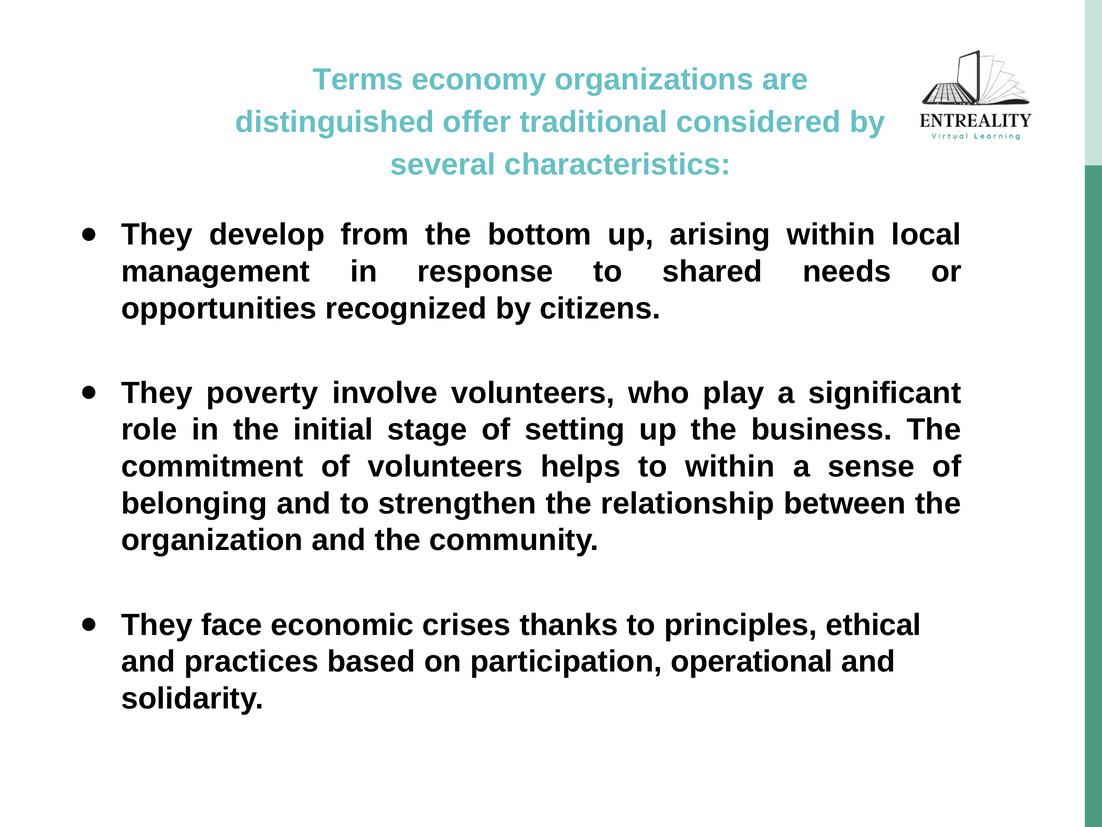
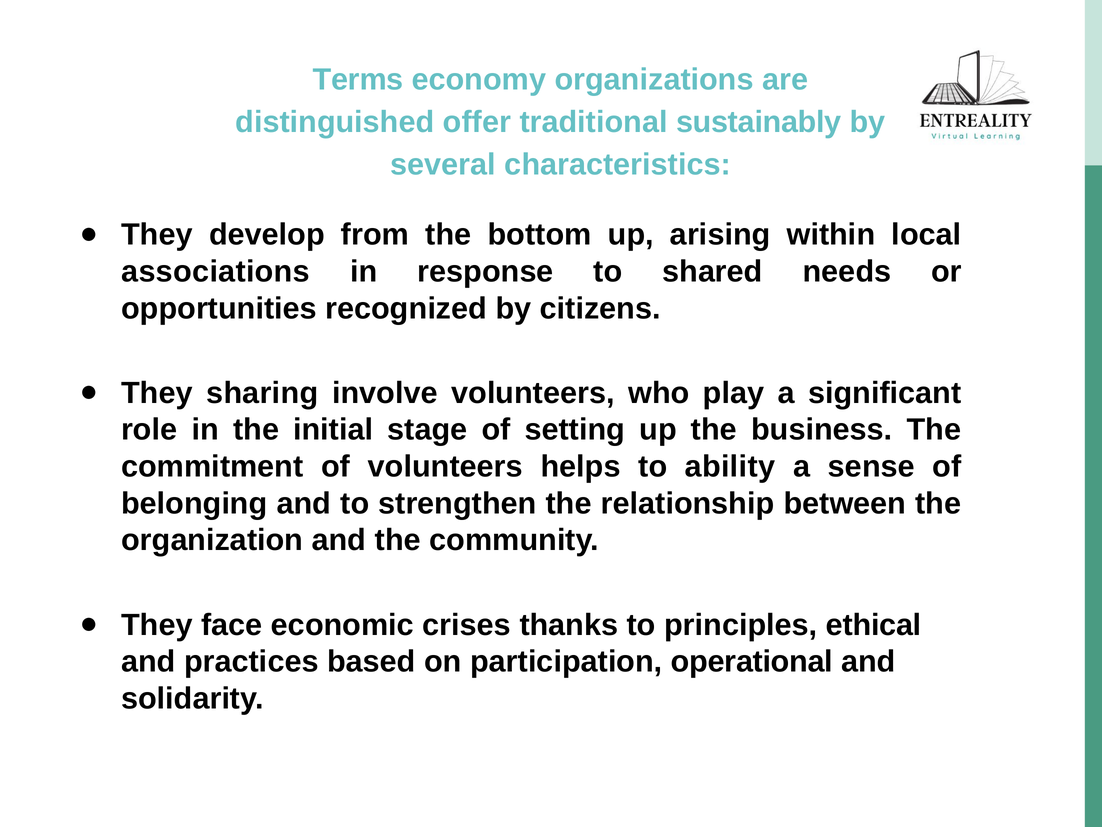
considered: considered -> sustainably
management: management -> associations
poverty: poverty -> sharing
to within: within -> ability
